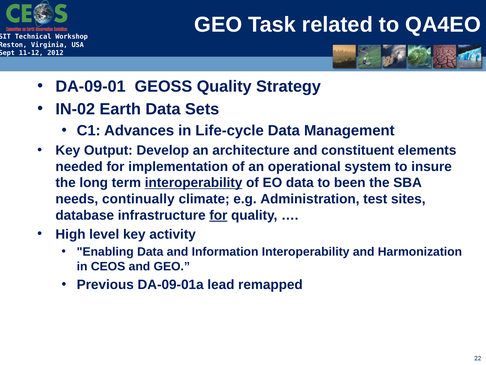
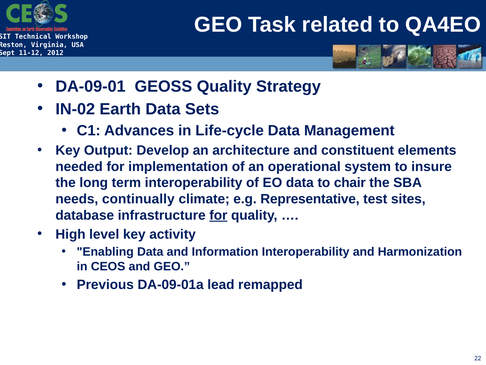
interoperability at (194, 183) underline: present -> none
been: been -> chair
Administration: Administration -> Representative
